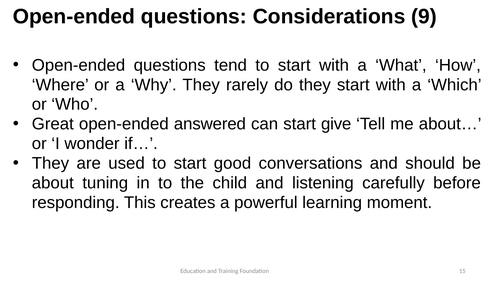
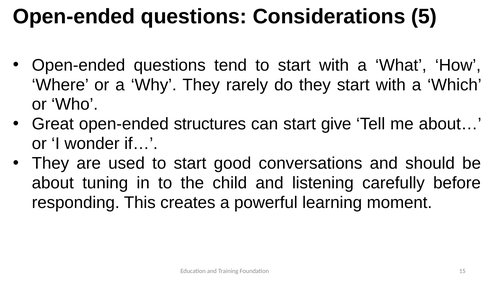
9: 9 -> 5
answered: answered -> structures
